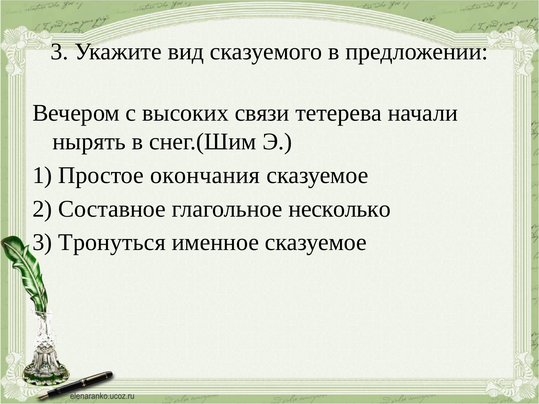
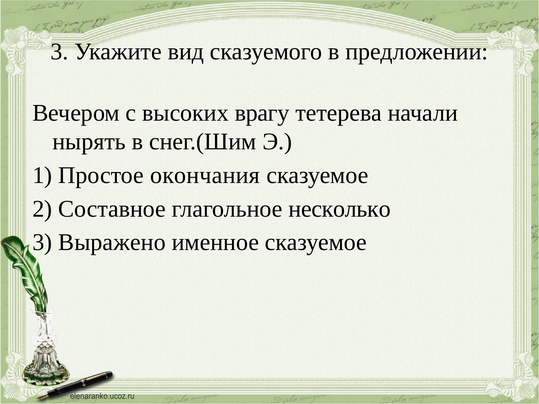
связи: связи -> врагу
Тронуться: Тронуться -> Выражено
